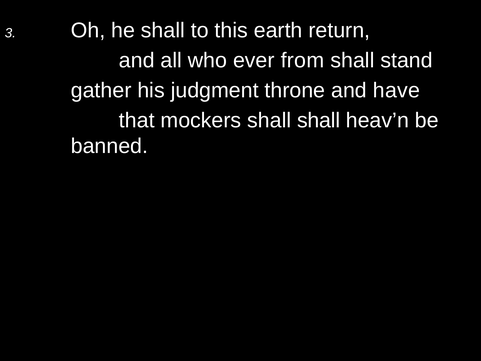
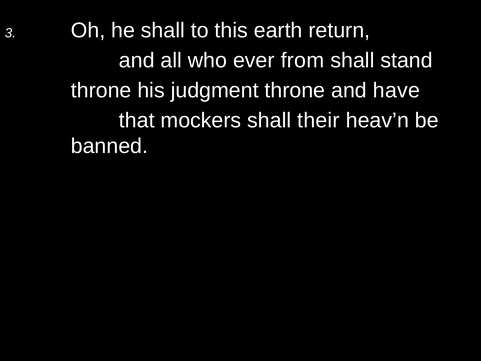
gather at (101, 90): gather -> throne
shall shall: shall -> their
